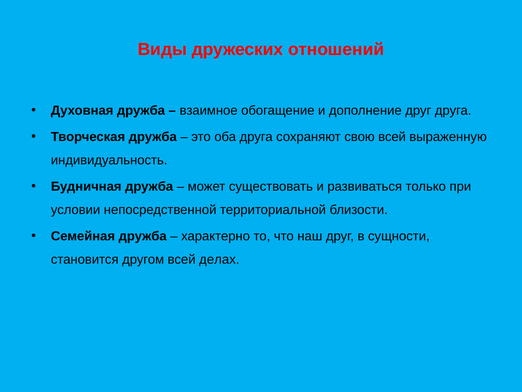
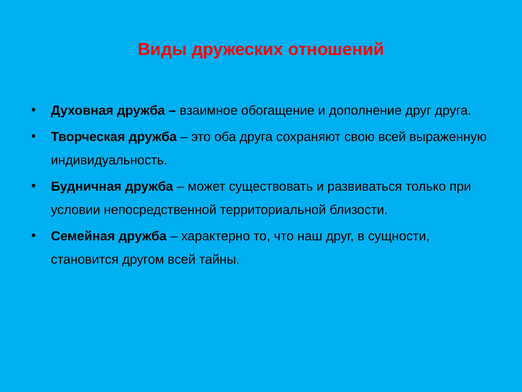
делах: делах -> тайны
